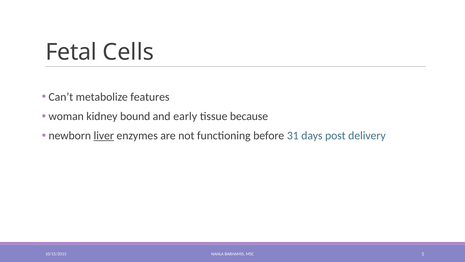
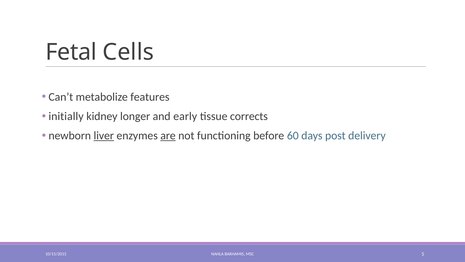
woman: woman -> initially
bound: bound -> longer
because: because -> corrects
are underline: none -> present
31: 31 -> 60
